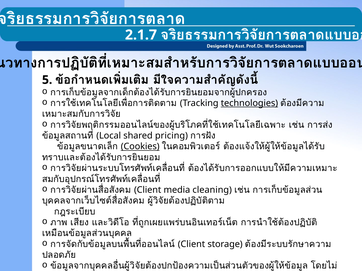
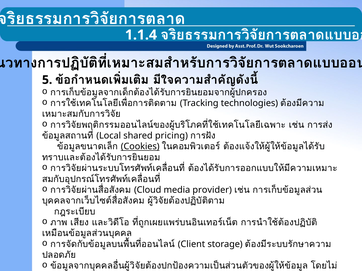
2.1.7: 2.1.7 -> 1.1.4
technologies underline: present -> none
Client at (148, 190): Client -> Cloud
cleaning: cleaning -> provider
